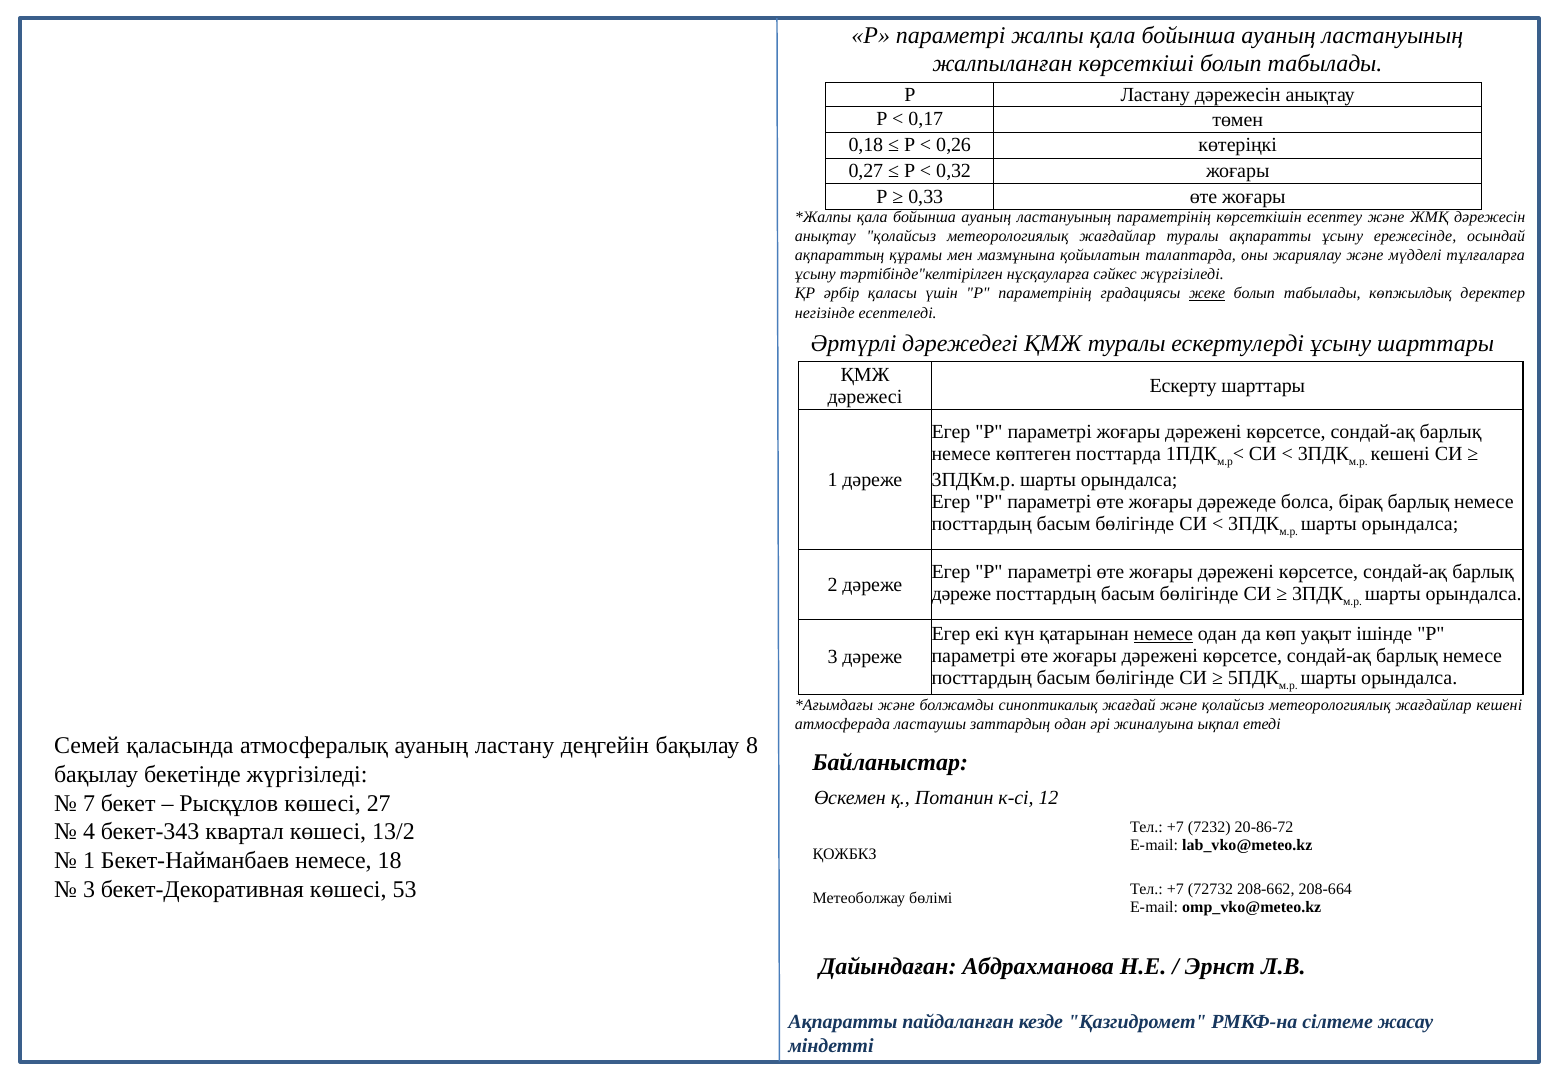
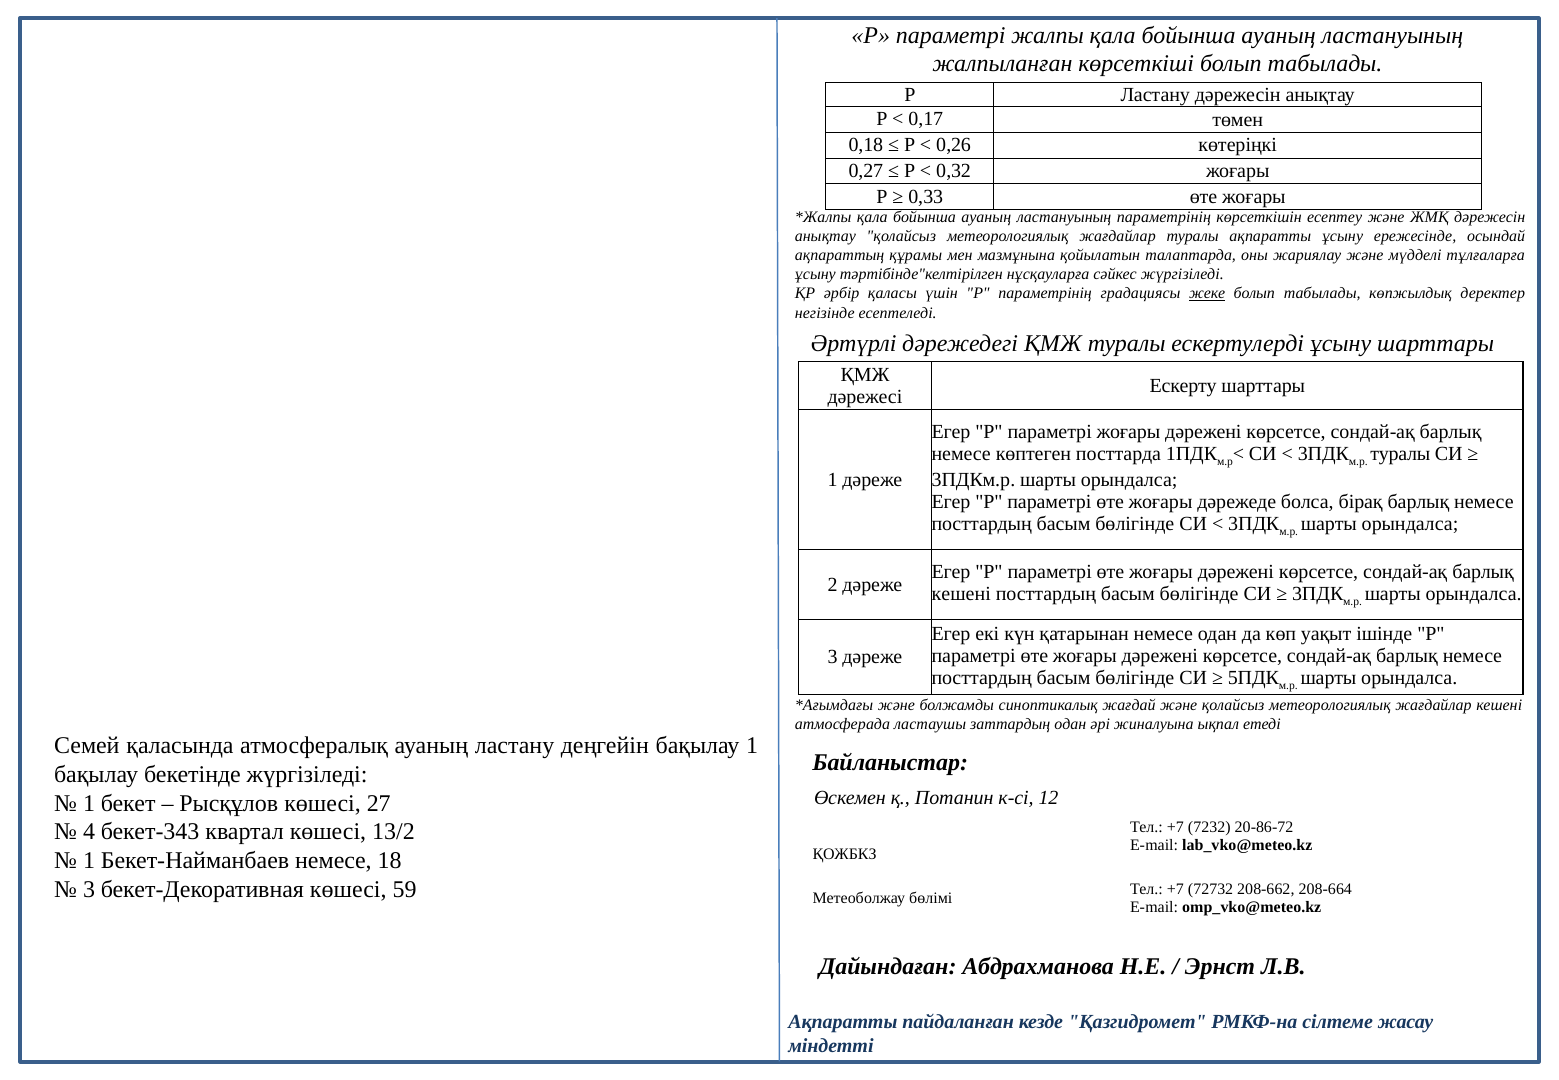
кешені at (1400, 454): кешені -> туралы
дәреже at (961, 594): дәреже -> кешені
немесе at (1163, 633) underline: present -> none
бақылау 8: 8 -> 1
7 at (89, 803): 7 -> 1
53: 53 -> 59
